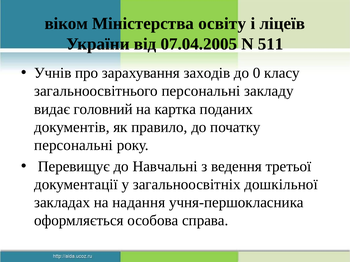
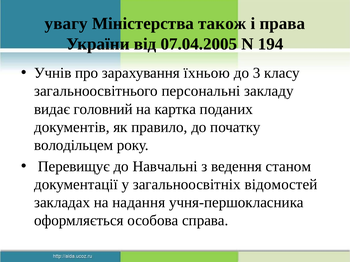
віком: віком -> увагу
освіту: освіту -> також
ліцеїв: ліцеїв -> права
511: 511 -> 194
заходів: заходів -> їхньою
0: 0 -> 3
персональні at (74, 145): персональні -> володільцем
третьої: третьої -> станом
дошкільної: дошкільної -> відомостей
